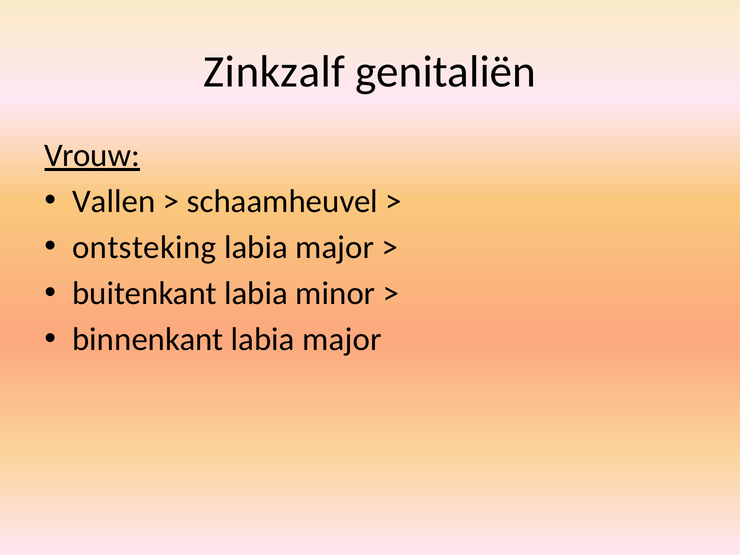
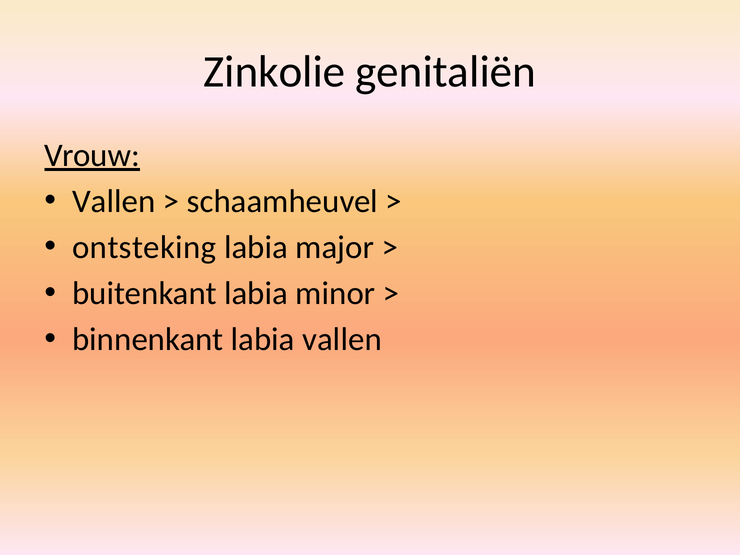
Zinkzalf: Zinkzalf -> Zinkolie
binnenkant labia major: major -> vallen
